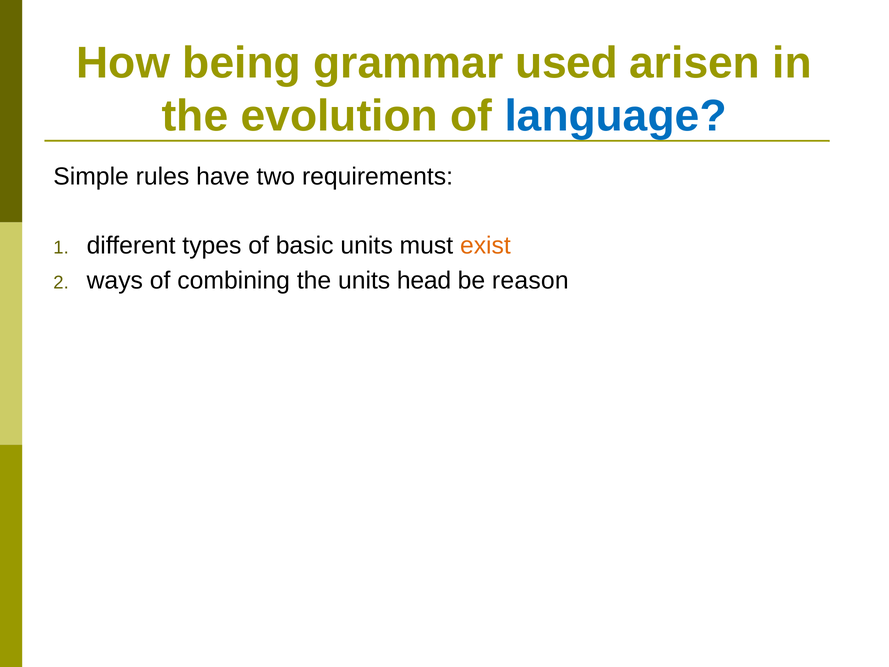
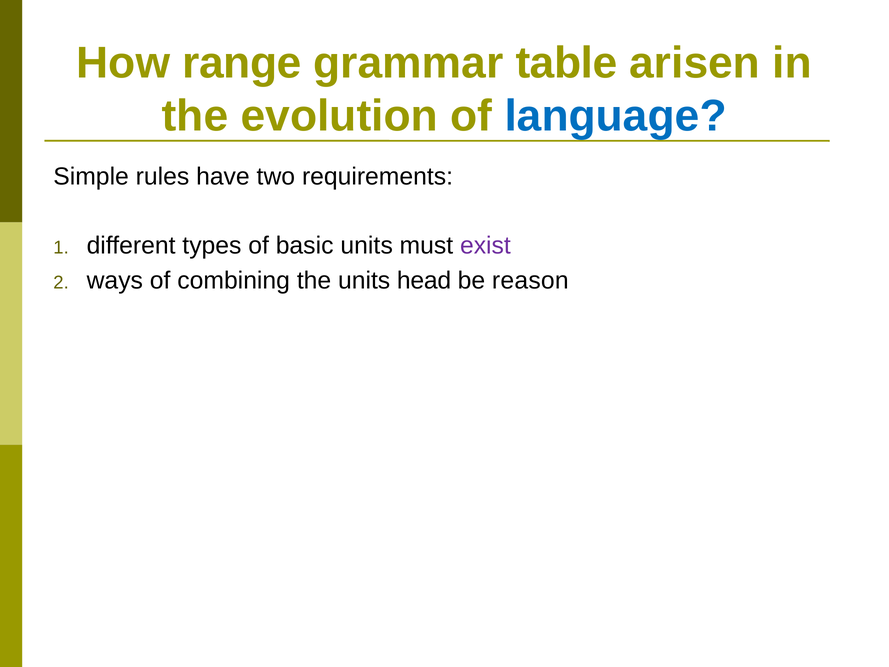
being: being -> range
used: used -> table
exist colour: orange -> purple
